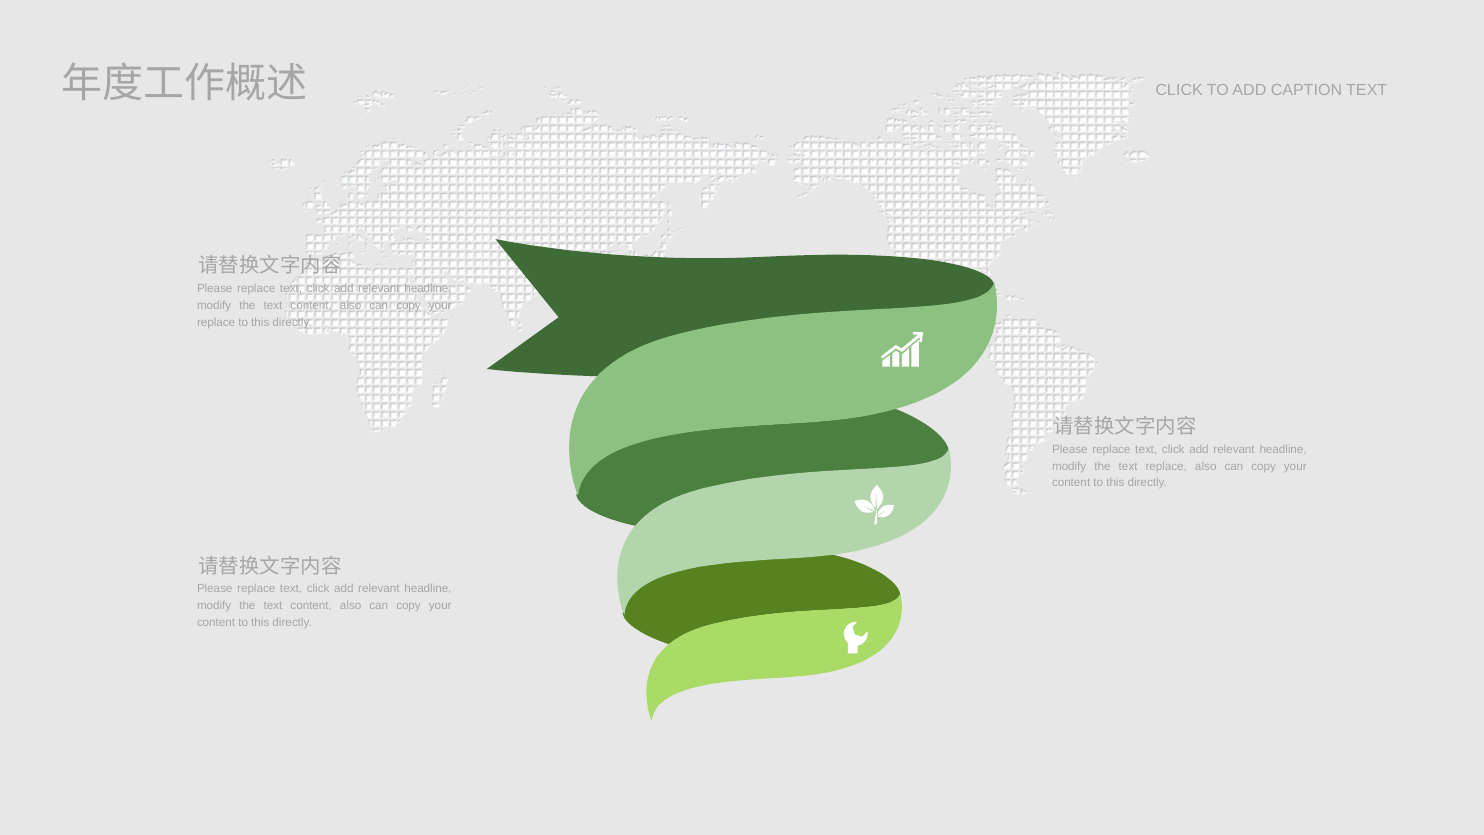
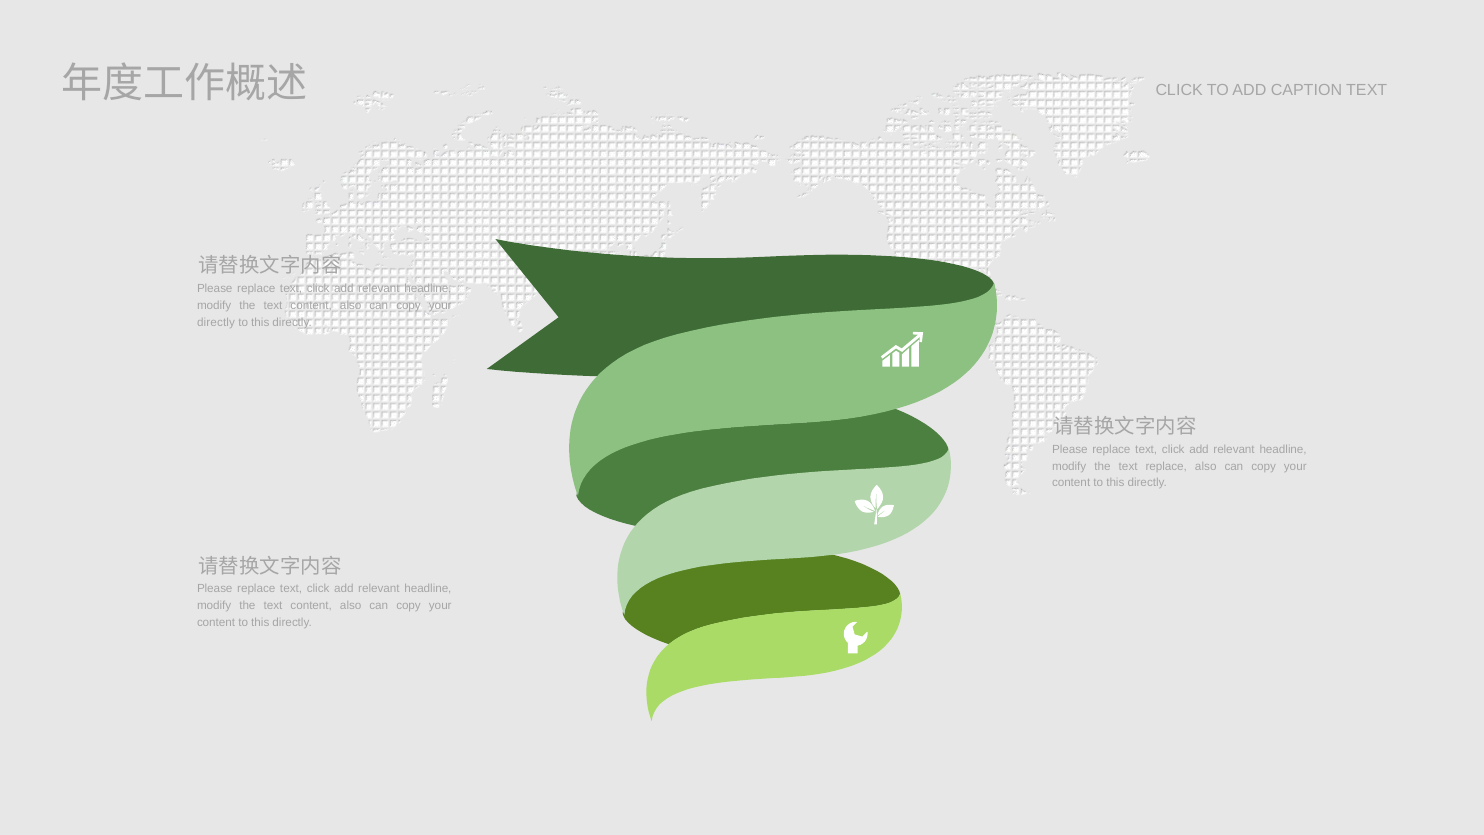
replace at (216, 322): replace -> directly
